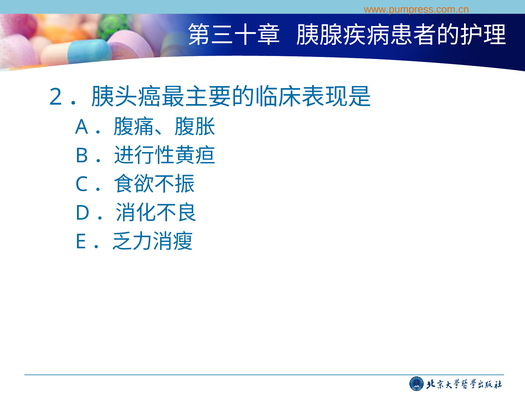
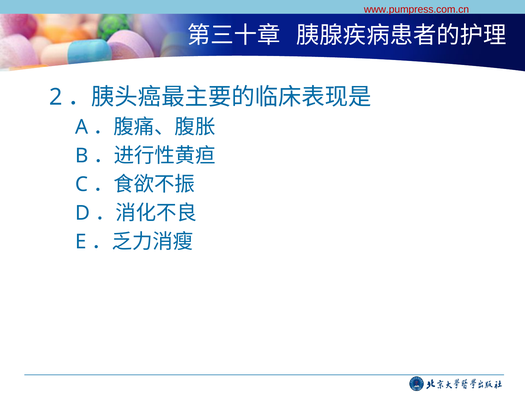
www.pumpress.com.cn colour: orange -> red
